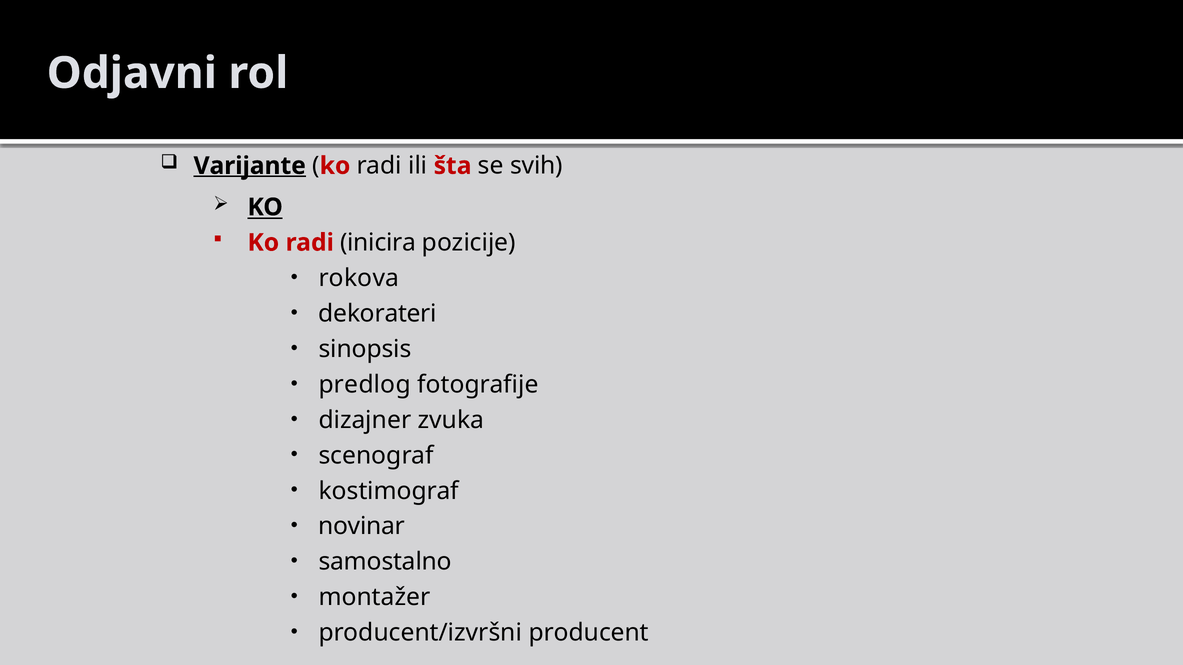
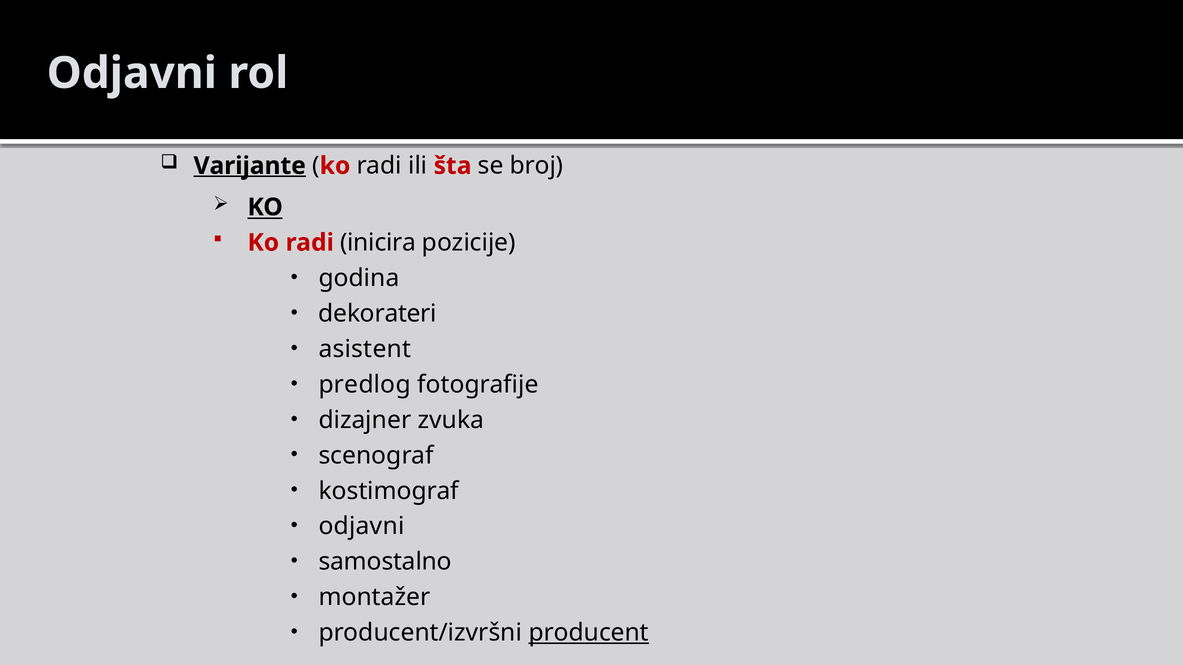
svih: svih -> broj
rokova: rokova -> godina
sinopsis: sinopsis -> asistent
novinar at (362, 527): novinar -> odjavni
producent underline: none -> present
